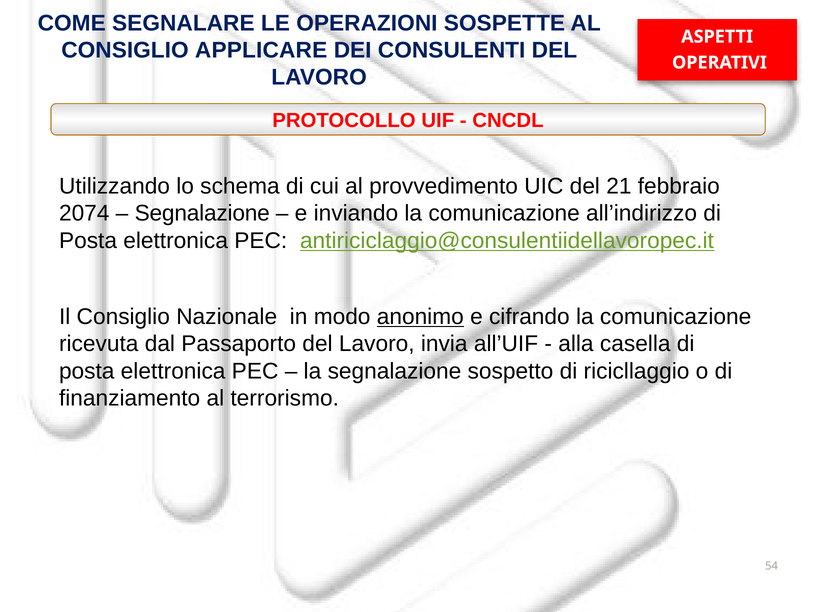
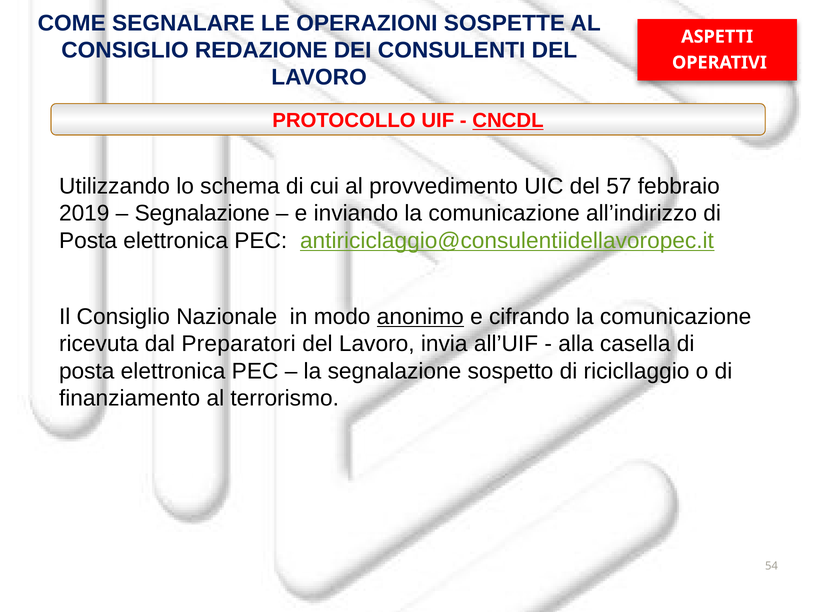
APPLICARE: APPLICARE -> REDAZIONE
CNCDL underline: none -> present
21: 21 -> 57
2074: 2074 -> 2019
Passaporto: Passaporto -> Preparatori
